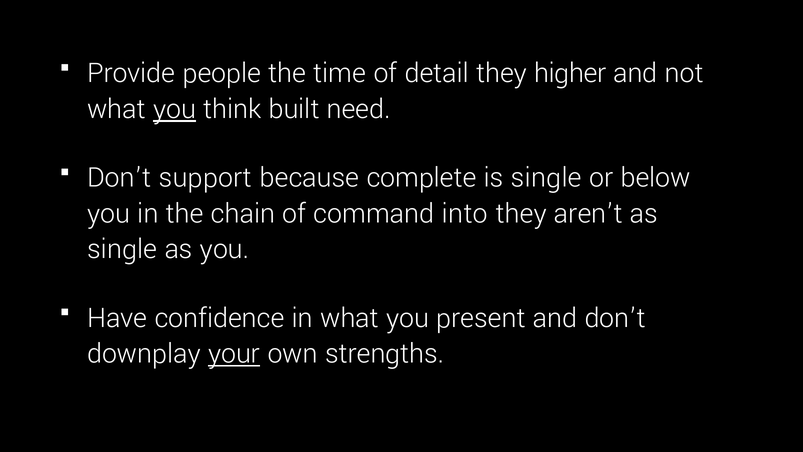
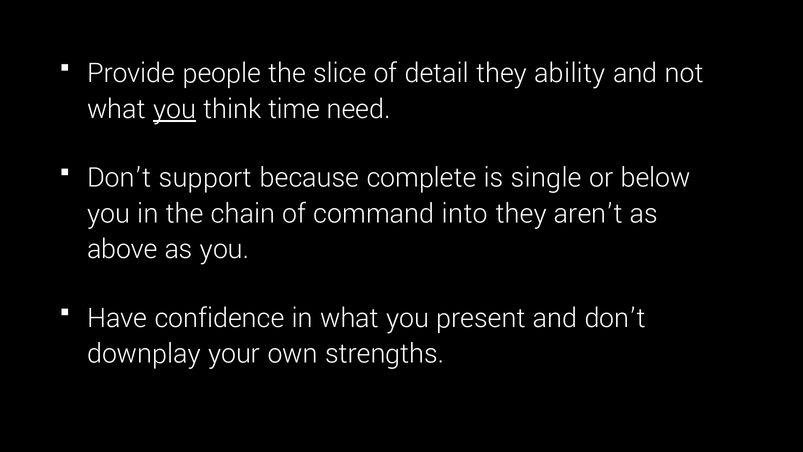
time: time -> slice
higher: higher -> ability
built: built -> time
single at (122, 248): single -> above
your underline: present -> none
